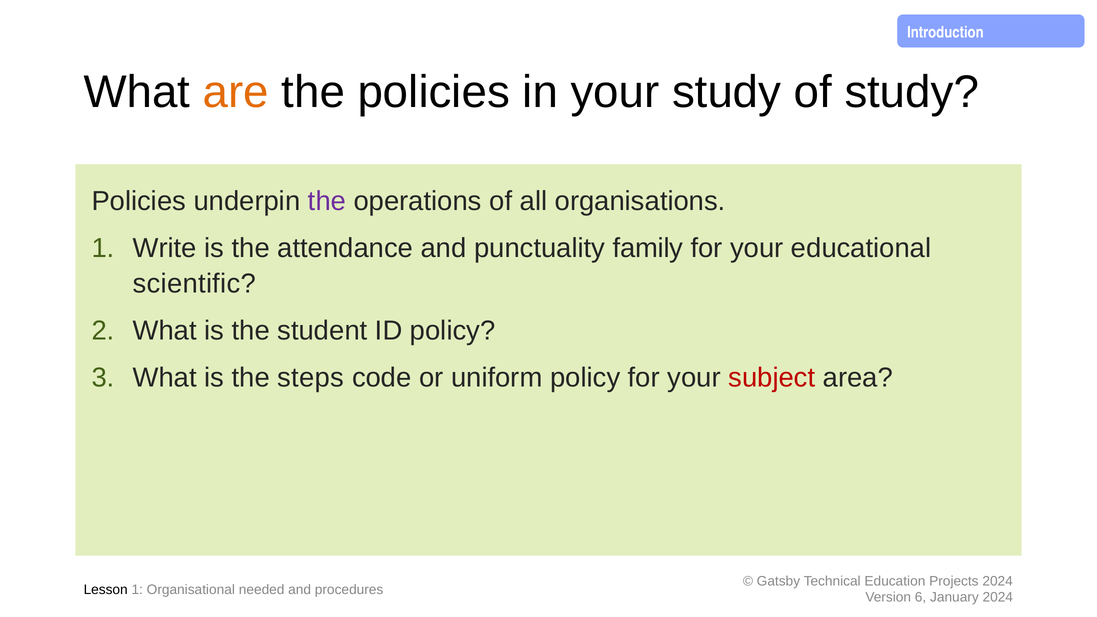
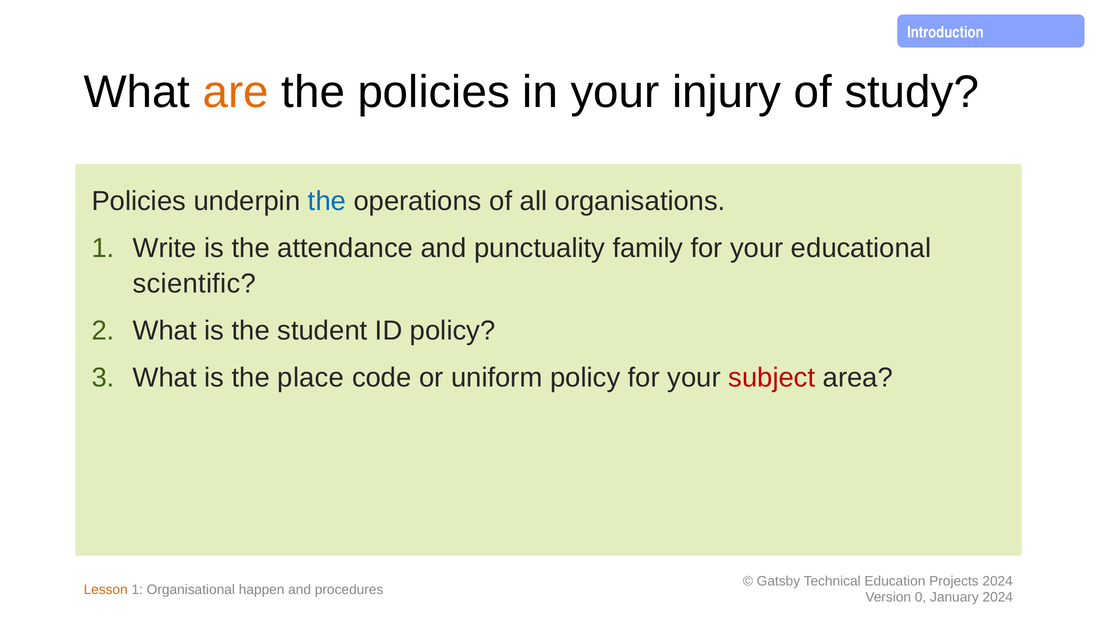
your study: study -> injury
the at (327, 201) colour: purple -> blue
steps: steps -> place
Lesson colour: black -> orange
needed: needed -> happen
6: 6 -> 0
